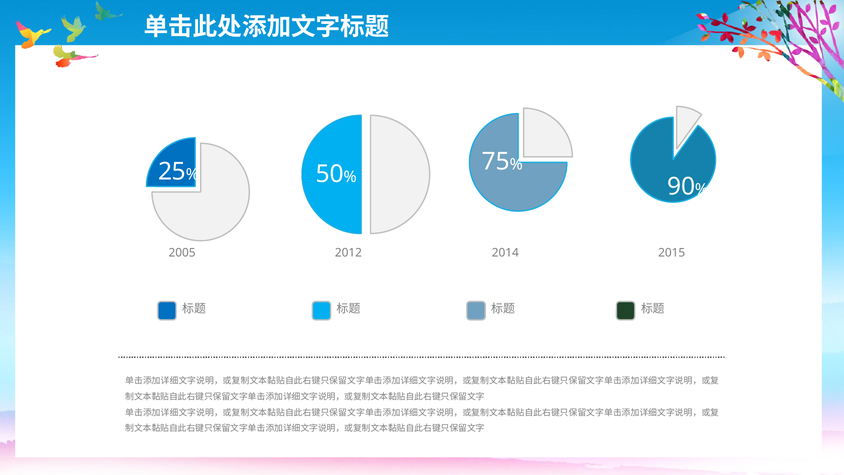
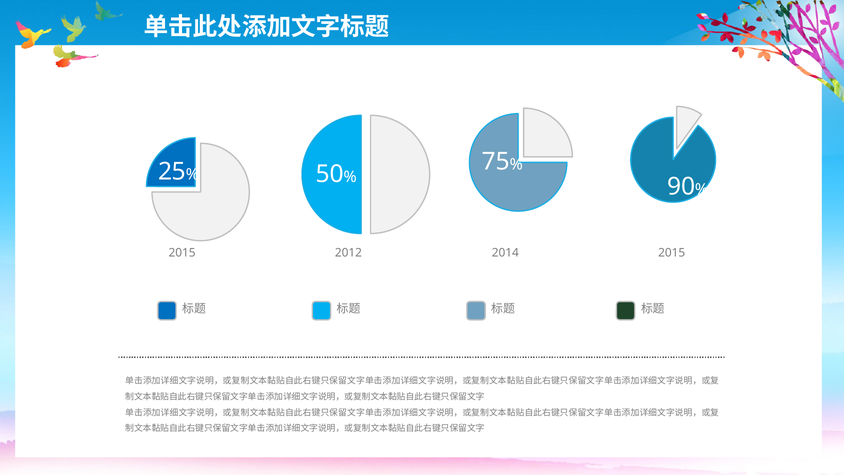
2005 at (182, 252): 2005 -> 2015
